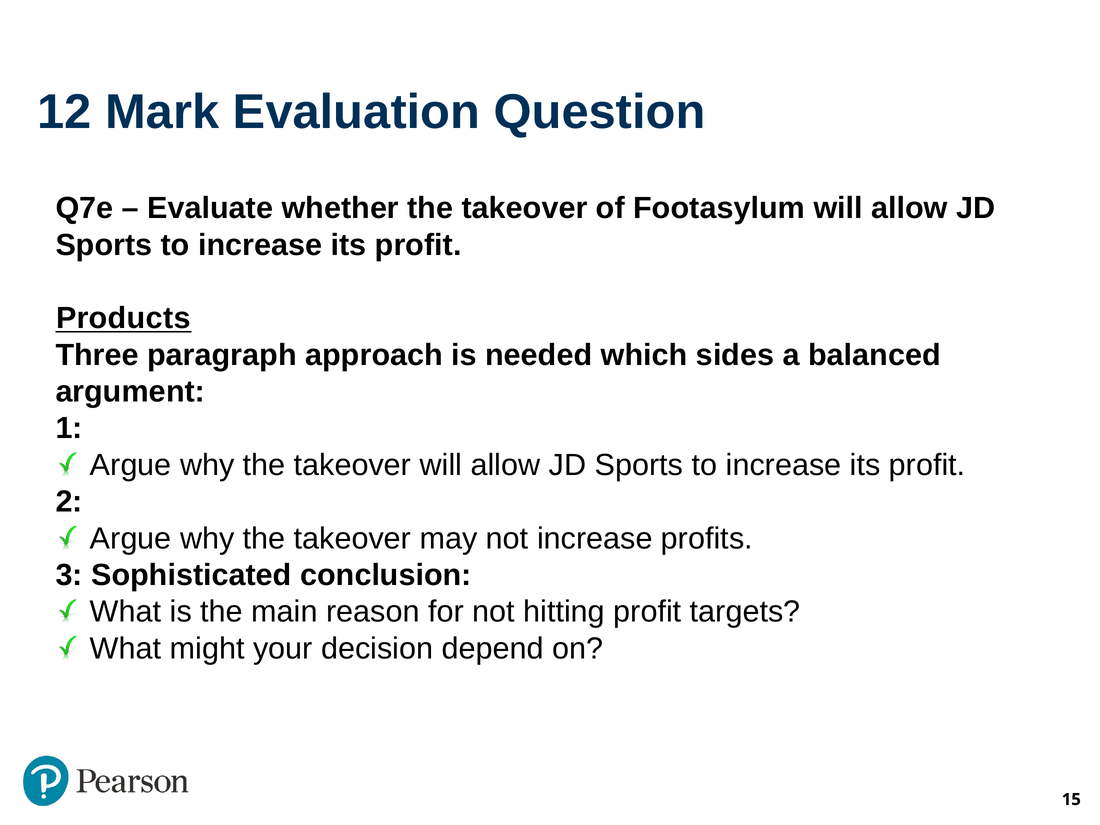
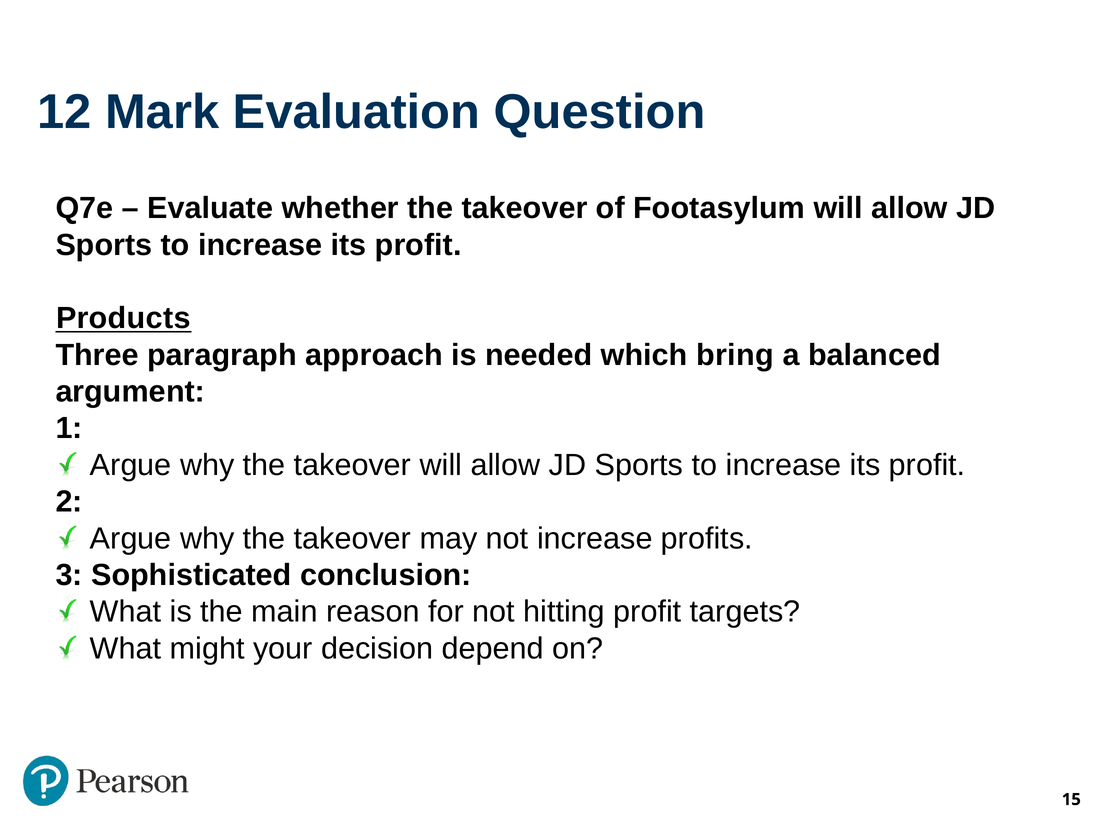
sides: sides -> bring
